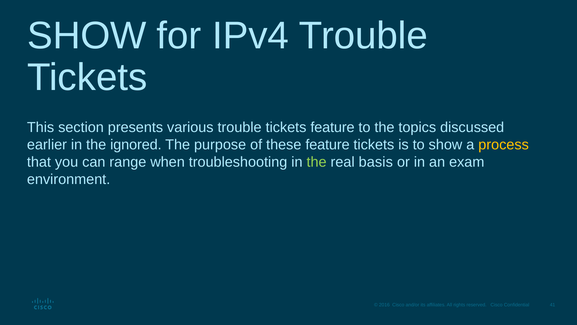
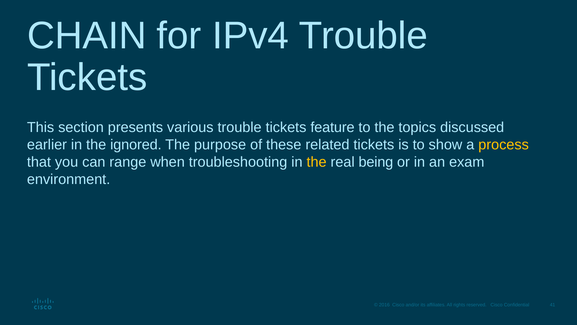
SHOW at (87, 36): SHOW -> CHAIN
these feature: feature -> related
the at (317, 162) colour: light green -> yellow
basis: basis -> being
